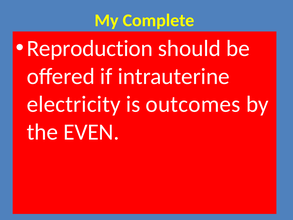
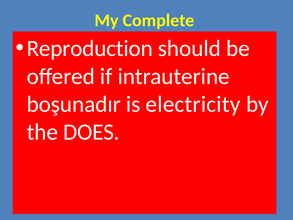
electricity: electricity -> boşunadır
outcomes: outcomes -> electricity
EVEN: EVEN -> DOES
